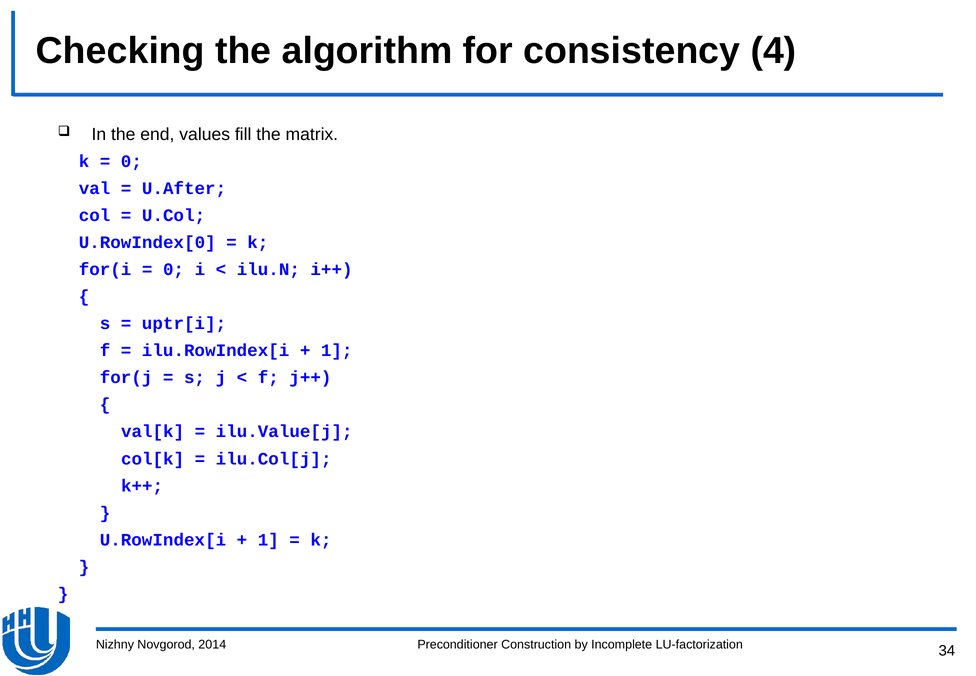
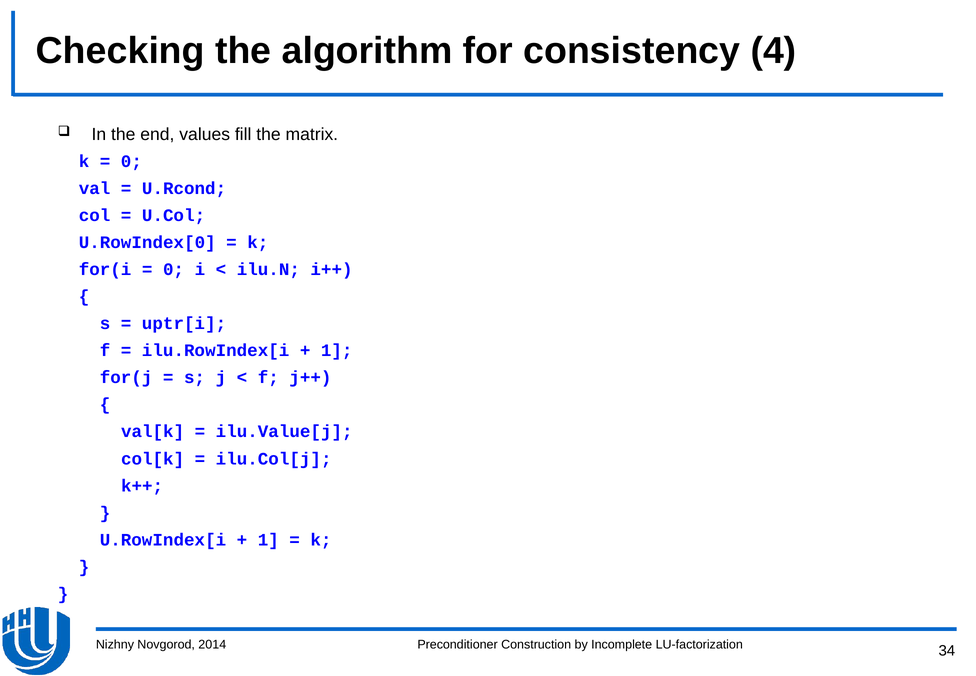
U.After: U.After -> U.Rcond
